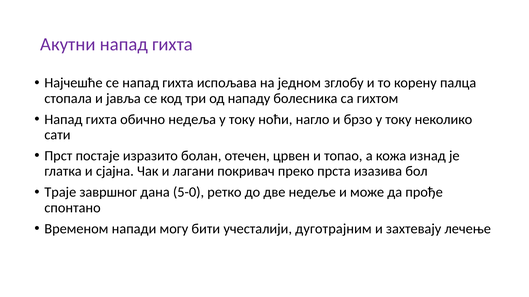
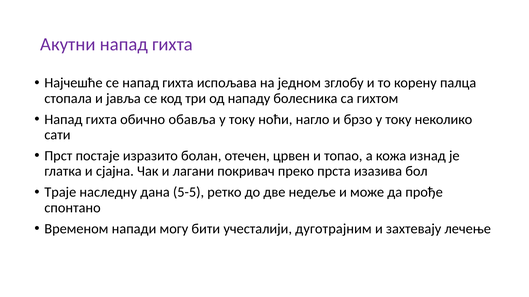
недеља: недеља -> обавља
завршног: завршног -> наследну
5-0: 5-0 -> 5-5
